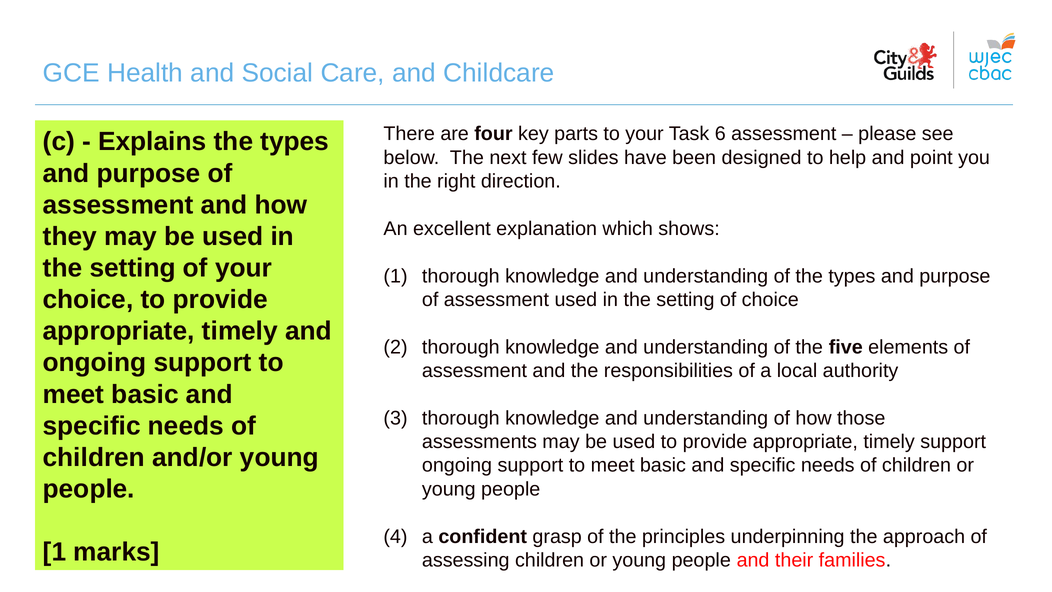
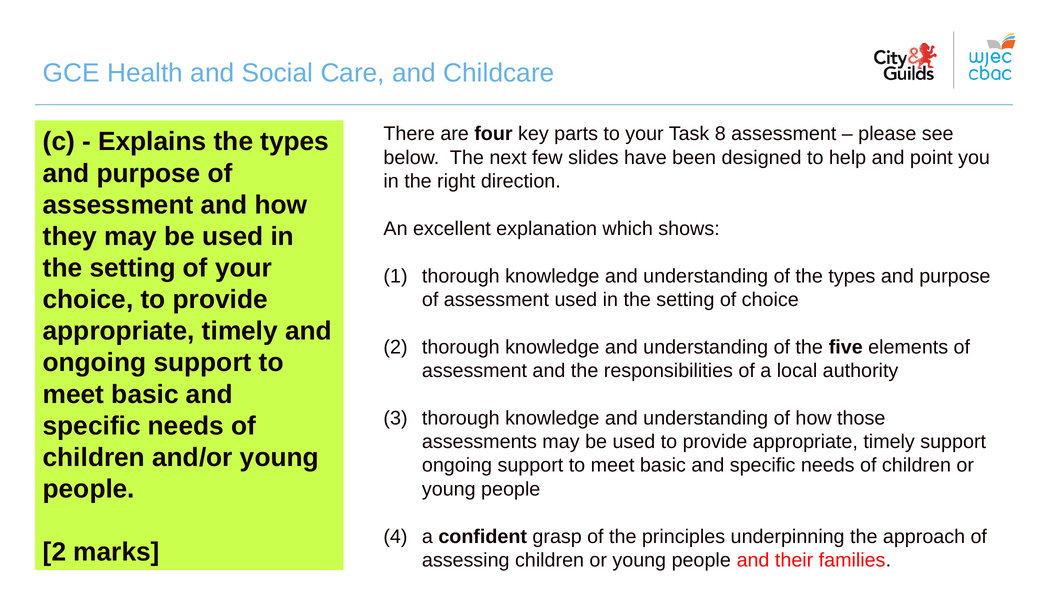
6: 6 -> 8
1 at (55, 552): 1 -> 2
